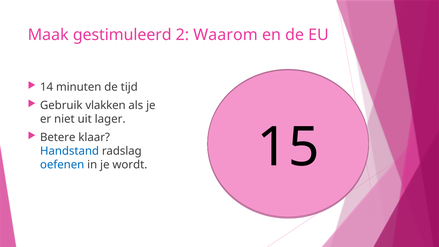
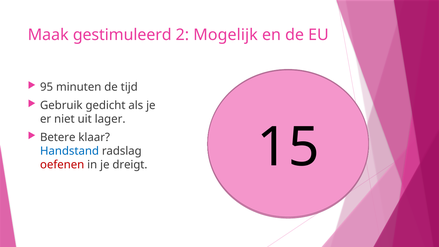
Waarom: Waarom -> Mogelijk
14 at (47, 87): 14 -> 95
vlakken: vlakken -> gedicht
oefenen colour: blue -> red
wordt: wordt -> dreigt
